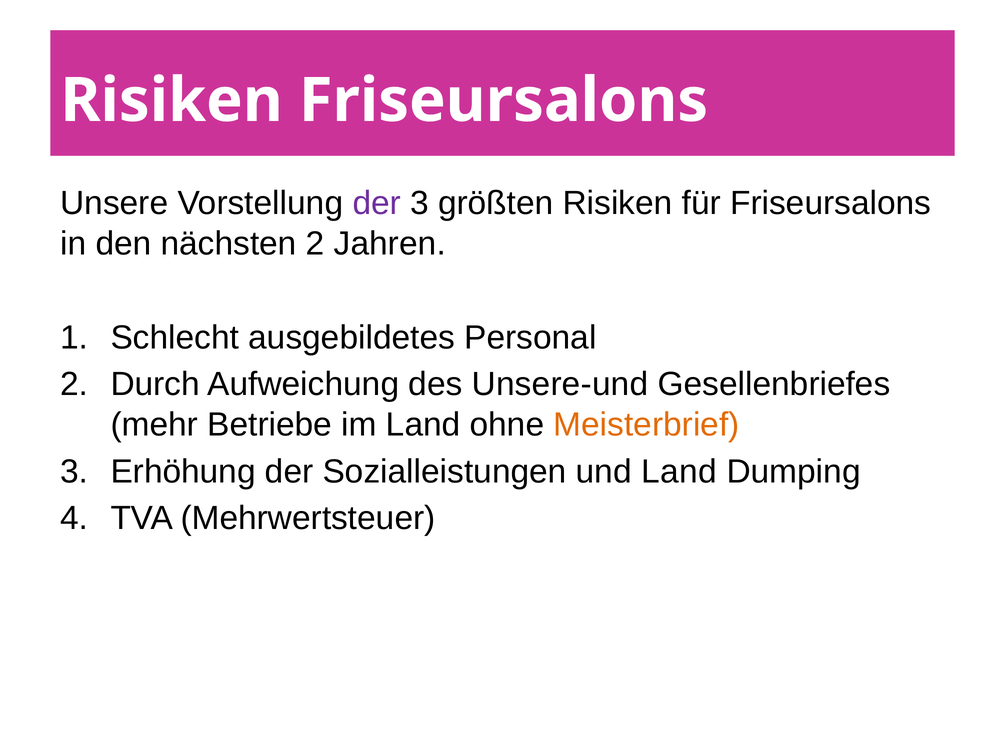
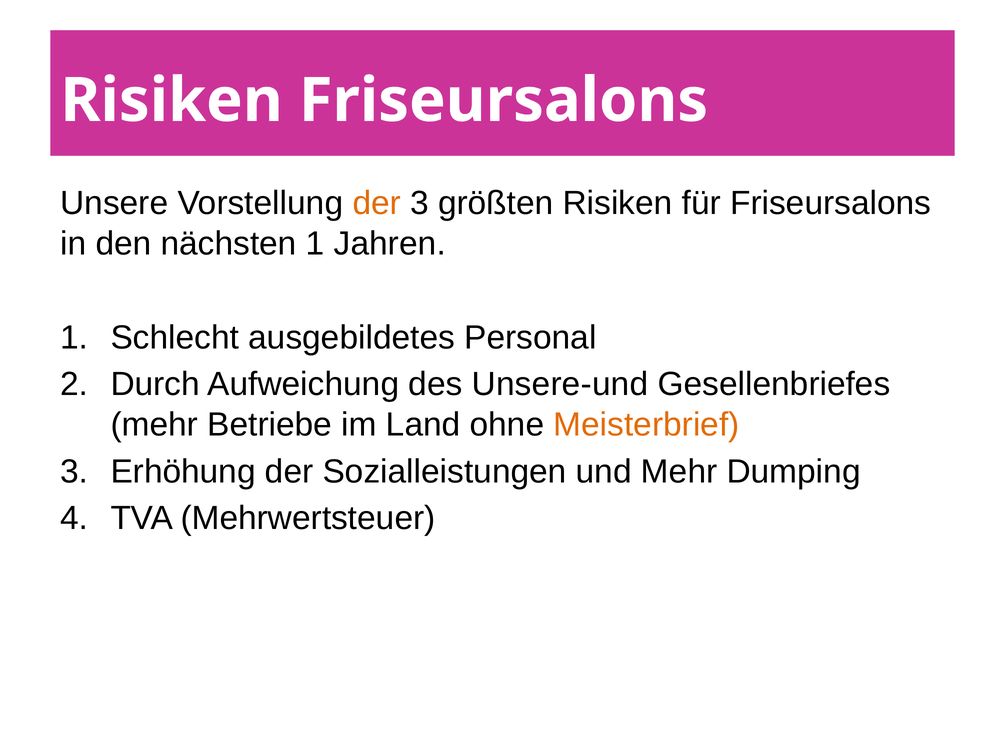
der at (377, 203) colour: purple -> orange
nächsten 2: 2 -> 1
und Land: Land -> Mehr
